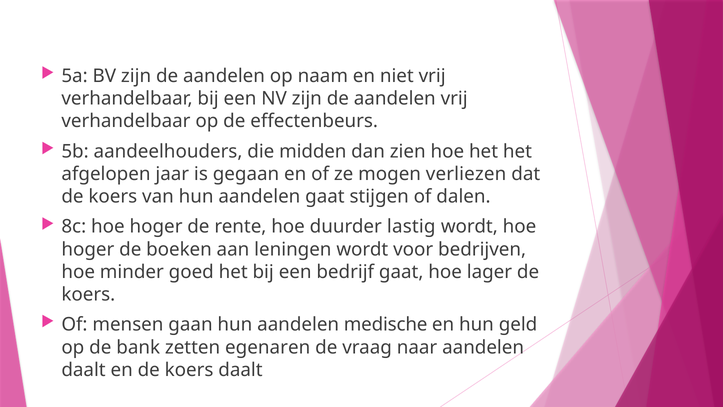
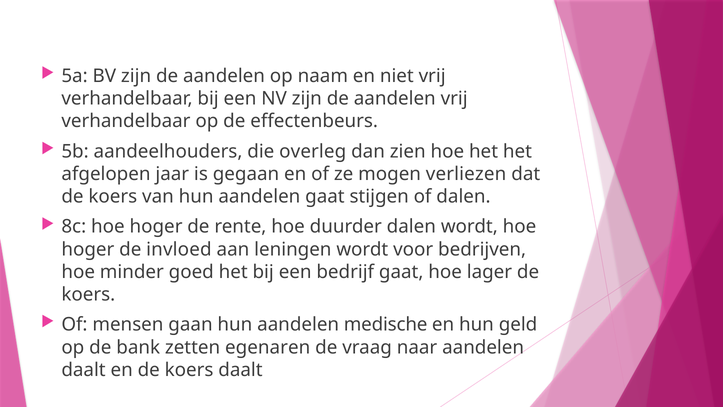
midden: midden -> overleg
duurder lastig: lastig -> dalen
boeken: boeken -> invloed
